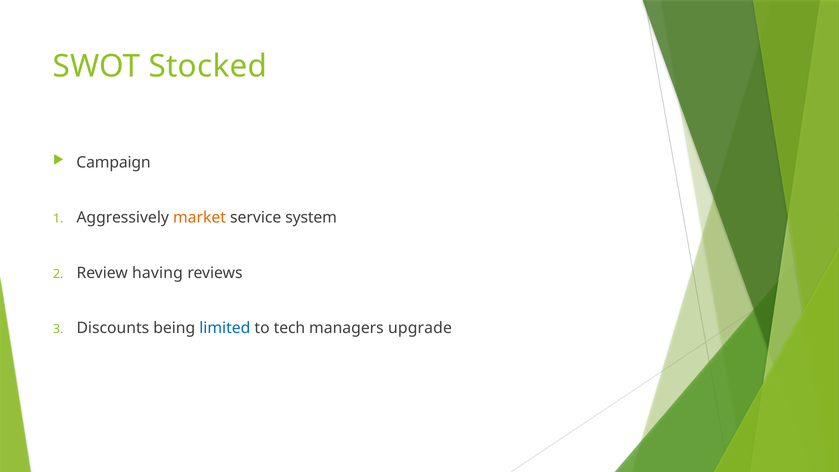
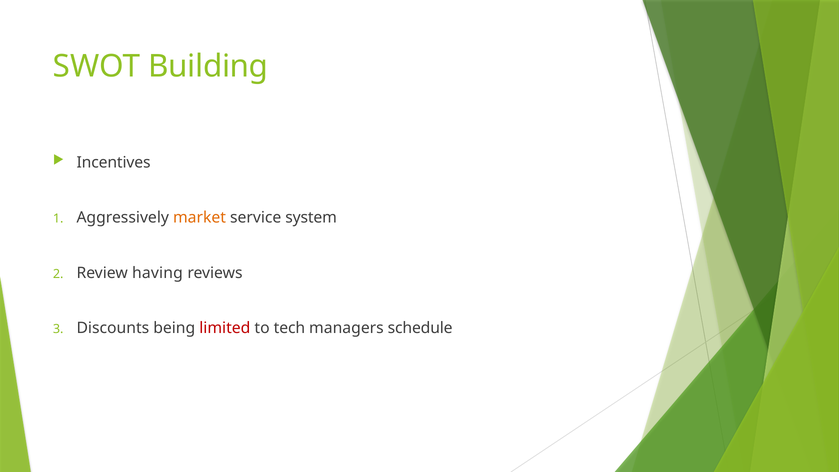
Stocked: Stocked -> Building
Campaign: Campaign -> Incentives
limited colour: blue -> red
upgrade: upgrade -> schedule
